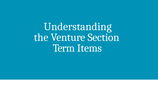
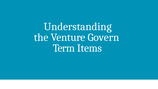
Section: Section -> Govern
